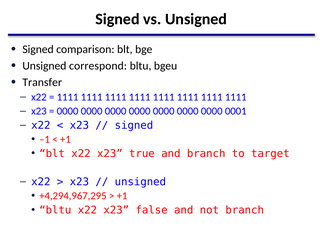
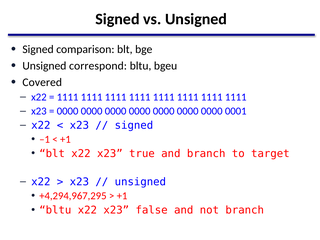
Transfer: Transfer -> Covered
